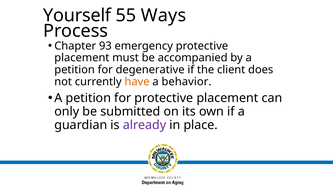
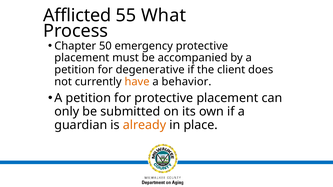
Yourself: Yourself -> Afflicted
Ways: Ways -> What
93: 93 -> 50
already colour: purple -> orange
